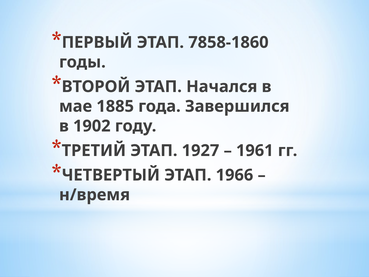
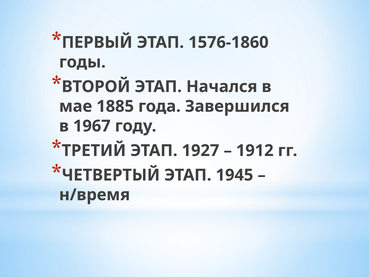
7858-1860: 7858-1860 -> 1576-1860
1902: 1902 -> 1967
1961: 1961 -> 1912
1966: 1966 -> 1945
